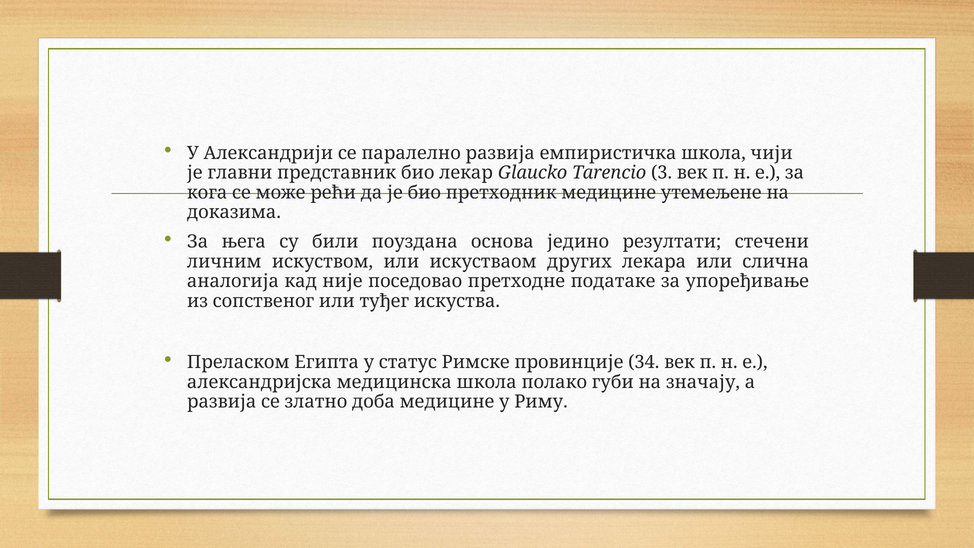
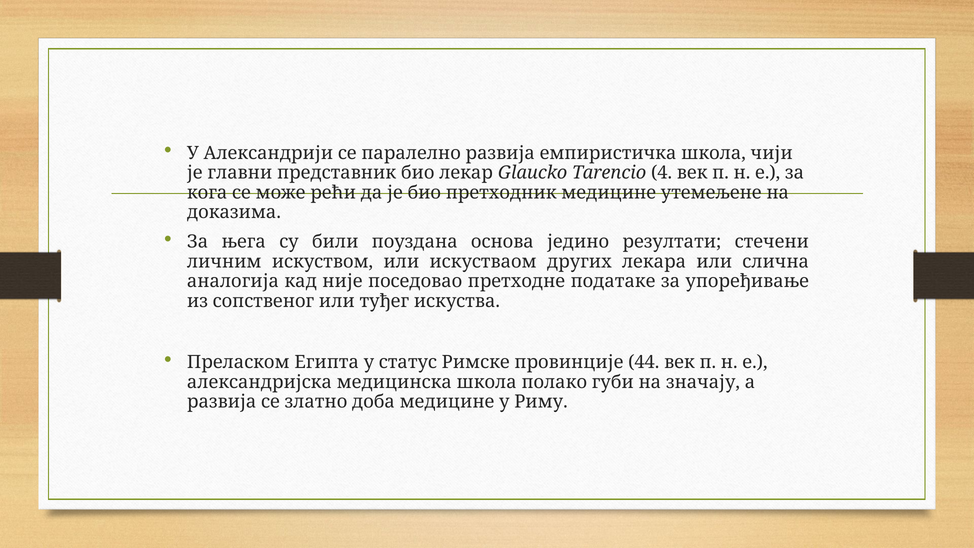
3: 3 -> 4
34: 34 -> 44
